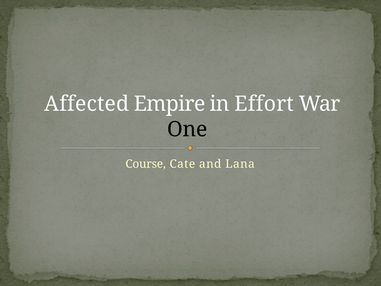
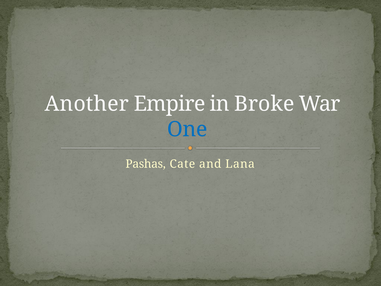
Affected: Affected -> Another
Effort: Effort -> Broke
One colour: black -> blue
Course: Course -> Pashas
